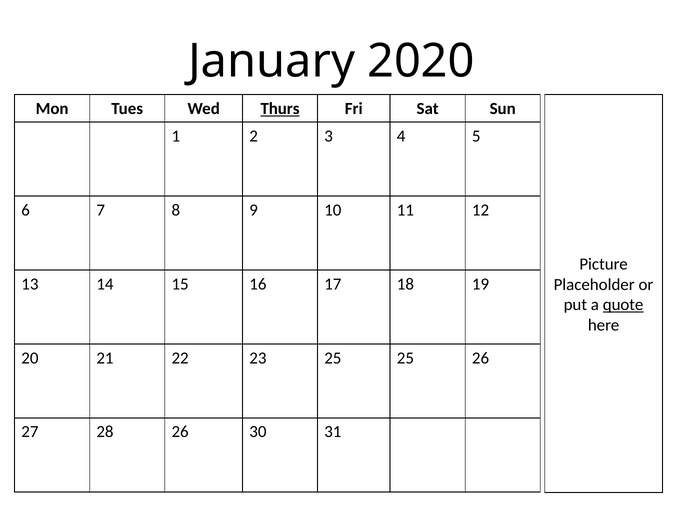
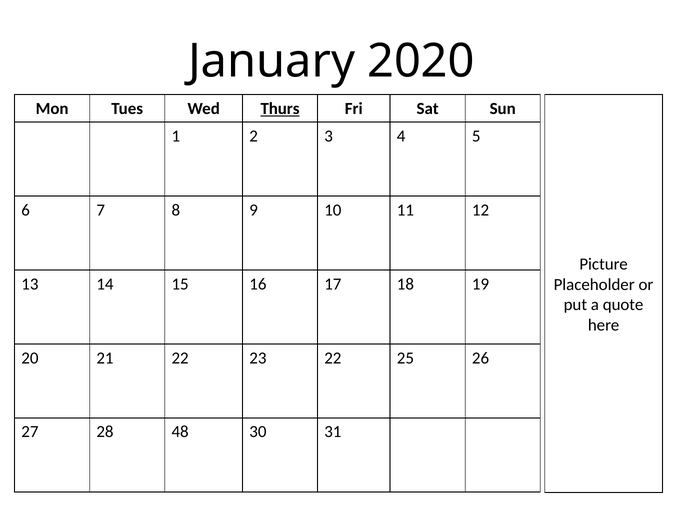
quote underline: present -> none
23 25: 25 -> 22
28 26: 26 -> 48
